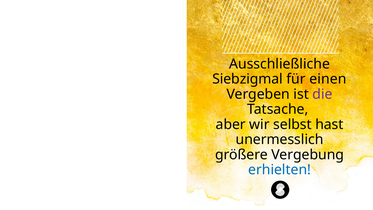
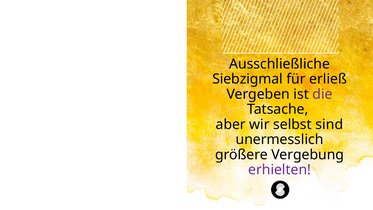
einen: einen -> erließ
hast: hast -> sind
erhielten colour: blue -> purple
